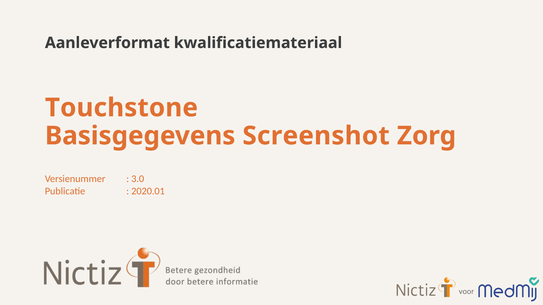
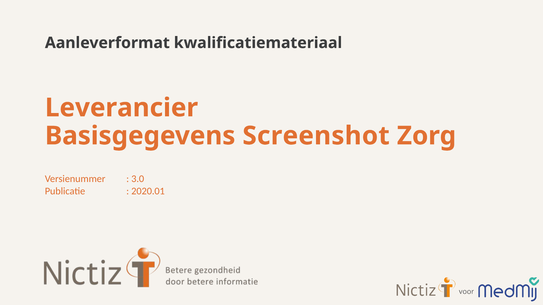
Touchstone: Touchstone -> Leverancier
